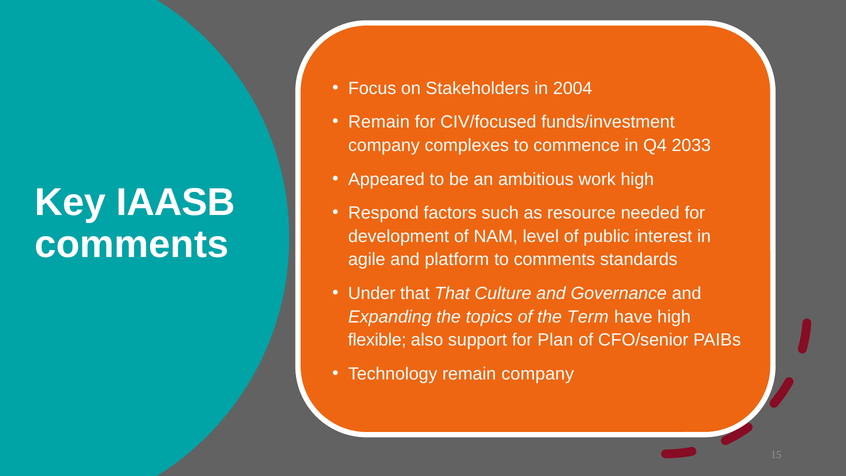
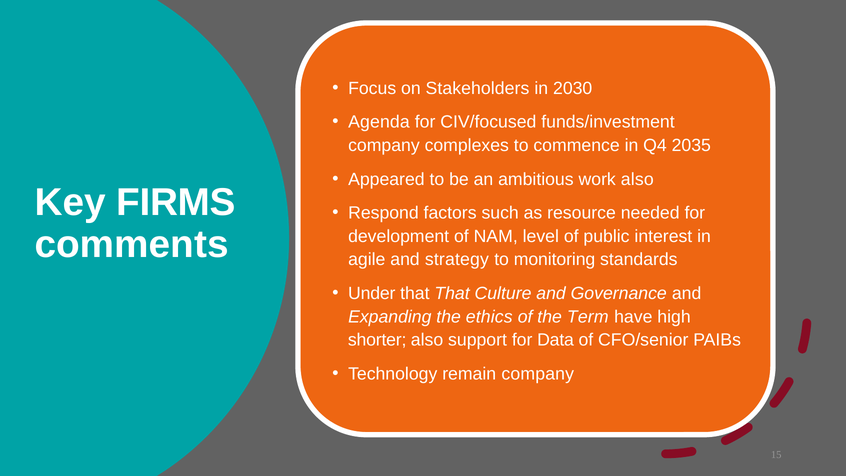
2004: 2004 -> 2030
Remain at (379, 122): Remain -> Agenda
2033: 2033 -> 2035
work high: high -> also
IAASB: IAASB -> FIRMS
platform: platform -> strategy
to comments: comments -> monitoring
topics: topics -> ethics
flexible: flexible -> shorter
Plan: Plan -> Data
